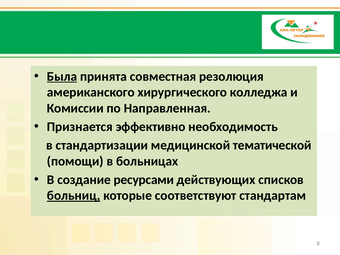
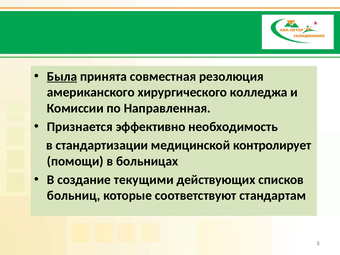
тематической: тематической -> контролирует
ресурсами: ресурсами -> текущими
больниц underline: present -> none
